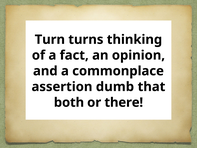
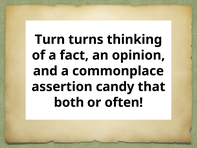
dumb: dumb -> candy
there: there -> often
